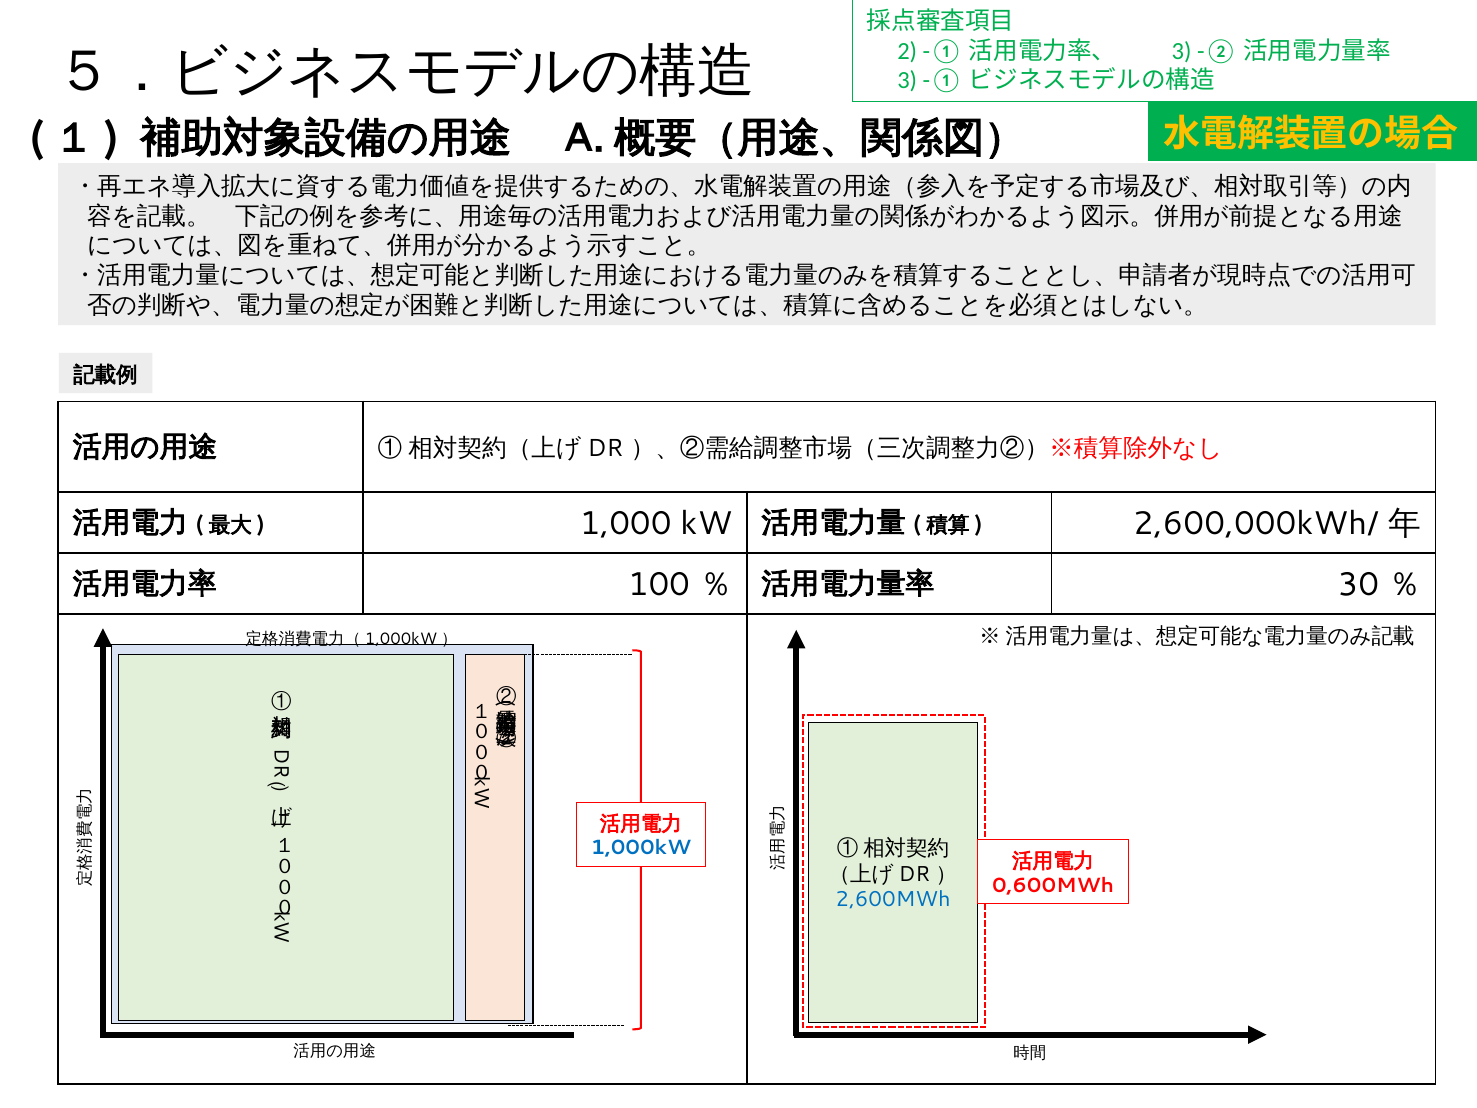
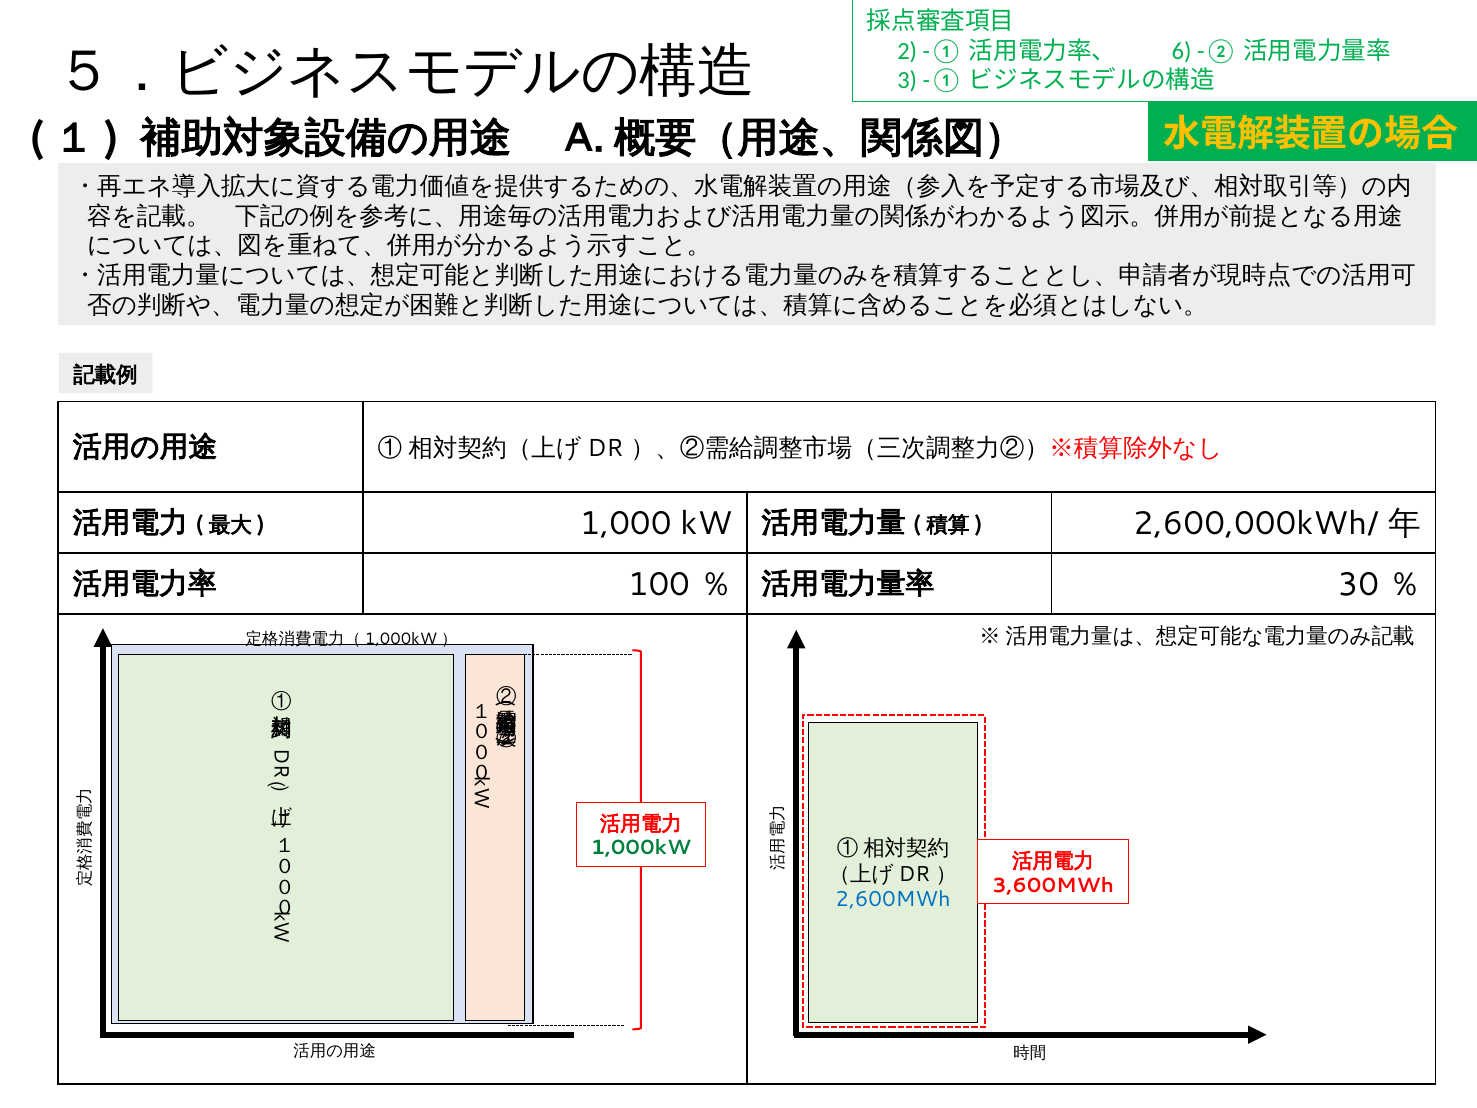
3 at (1182, 51): 3 -> 6
1,000kW colour: blue -> green
0,600MWh: 0,600MWh -> 3,600MWh
